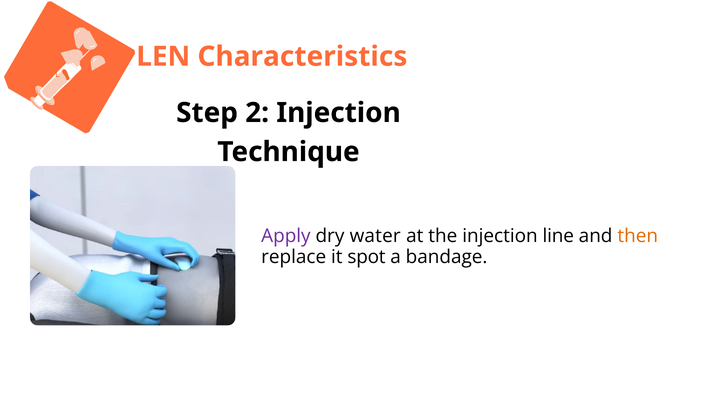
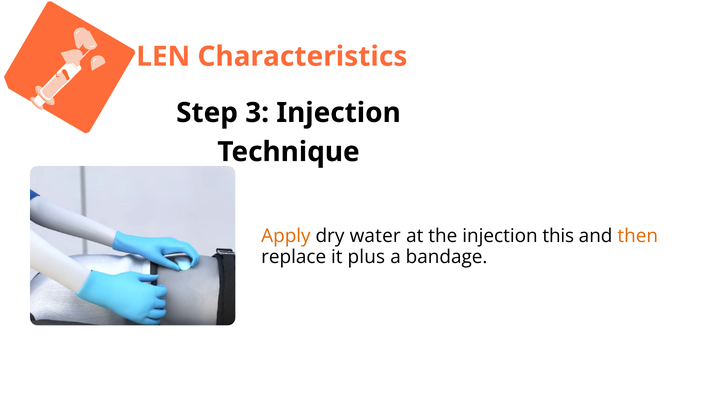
2: 2 -> 3
Apply colour: purple -> orange
line: line -> this
spot: spot -> plus
